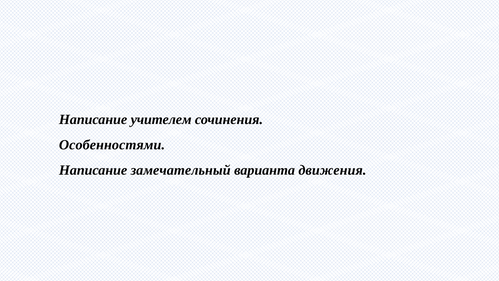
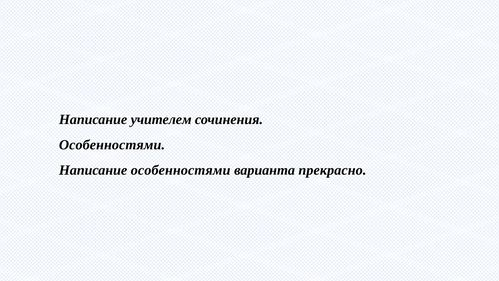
Написание замечательный: замечательный -> особенностями
движения: движения -> прекрасно
